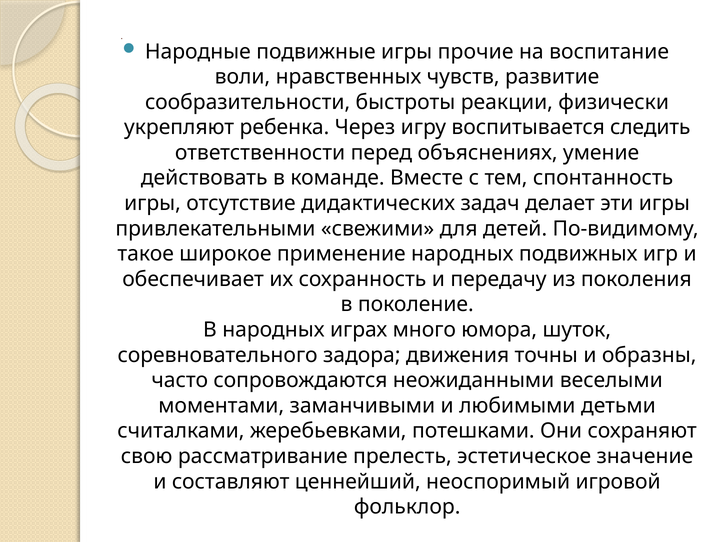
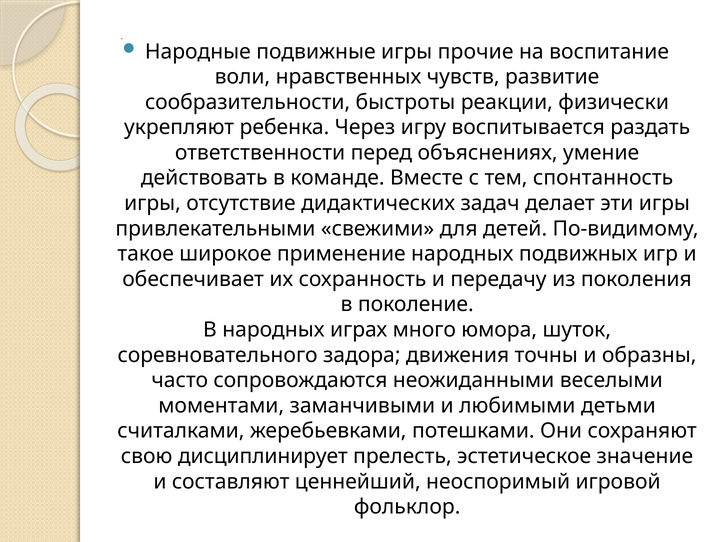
следить: следить -> раздать
рассматривание: рассматривание -> дисциплинирует
